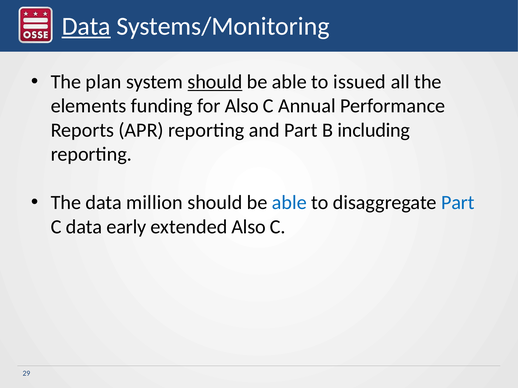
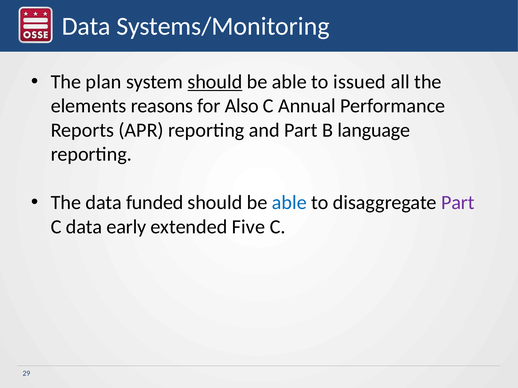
Data at (86, 26) underline: present -> none
funding: funding -> reasons
including: including -> language
million: million -> funded
Part at (458, 203) colour: blue -> purple
extended Also: Also -> Five
